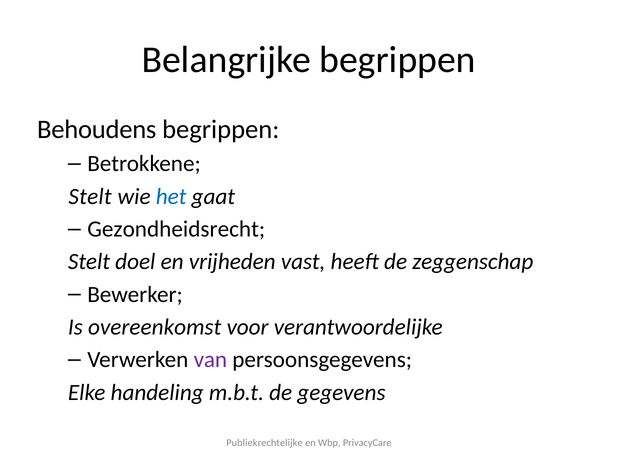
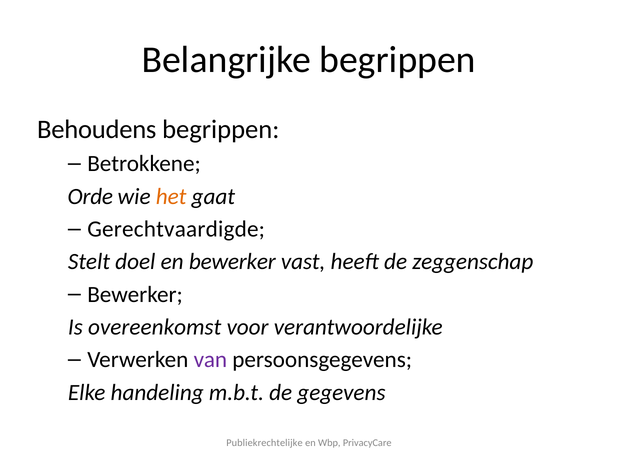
Stelt at (90, 196): Stelt -> Orde
het colour: blue -> orange
Gezondheidsrecht: Gezondheidsrecht -> Gerechtvaardigde
en vrijheden: vrijheden -> bewerker
